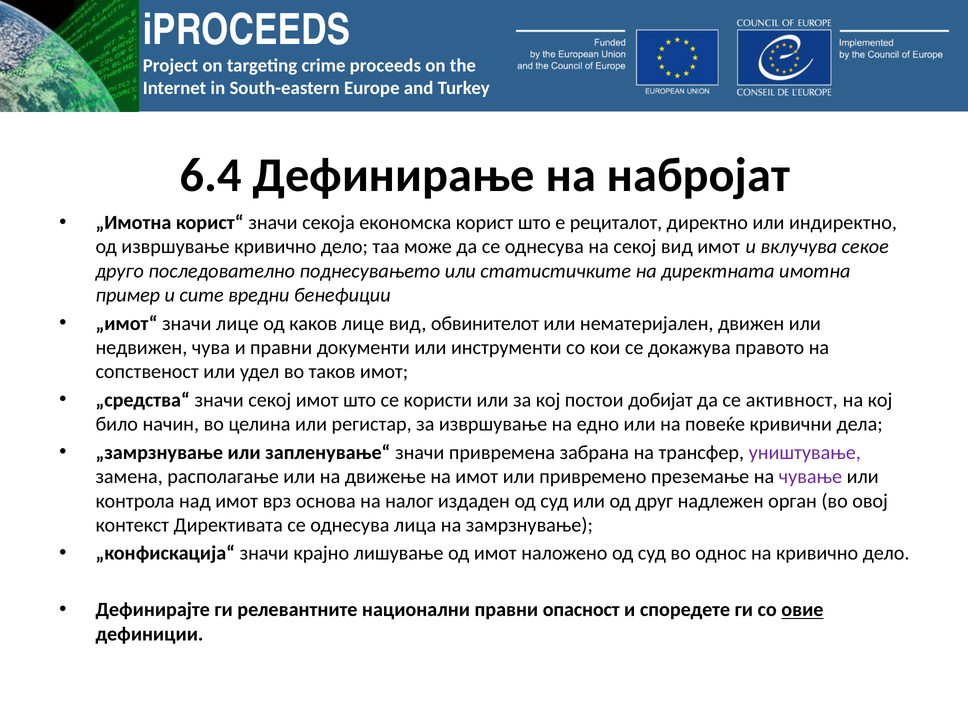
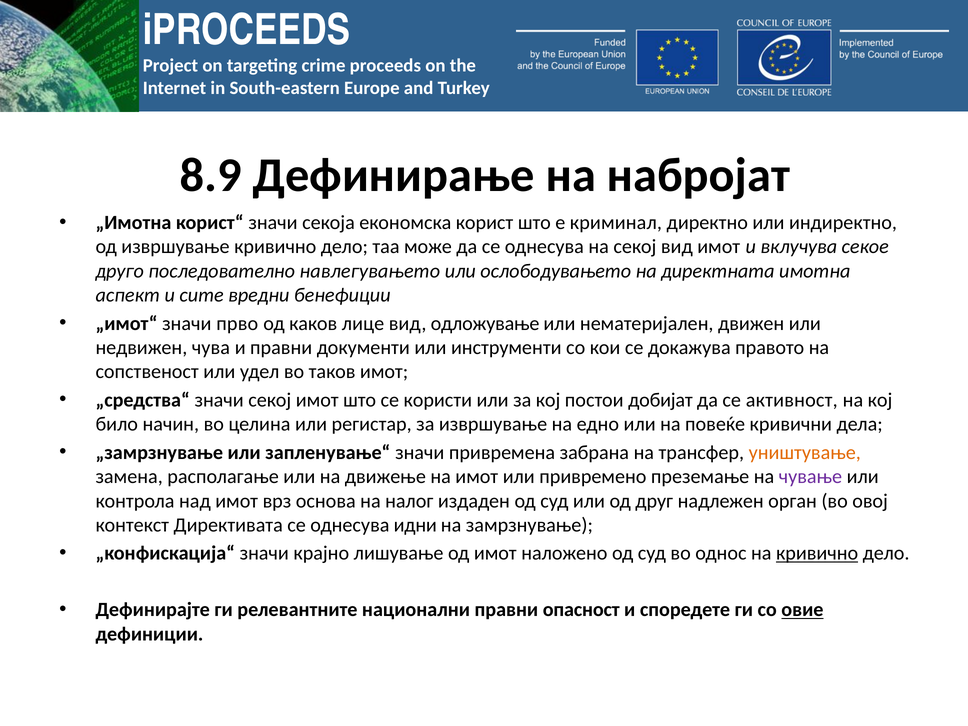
6.4: 6.4 -> 8.9
рециталот: рециталот -> криминал
поднесувањето: поднесувањето -> навлегувањето
статистичките: статистичките -> ослободувањето
пример: пример -> аспект
значи лице: лице -> прво
обвинителот: обвинителот -> одложување
уништување colour: purple -> orange
лица: лица -> идни
кривично at (817, 553) underline: none -> present
